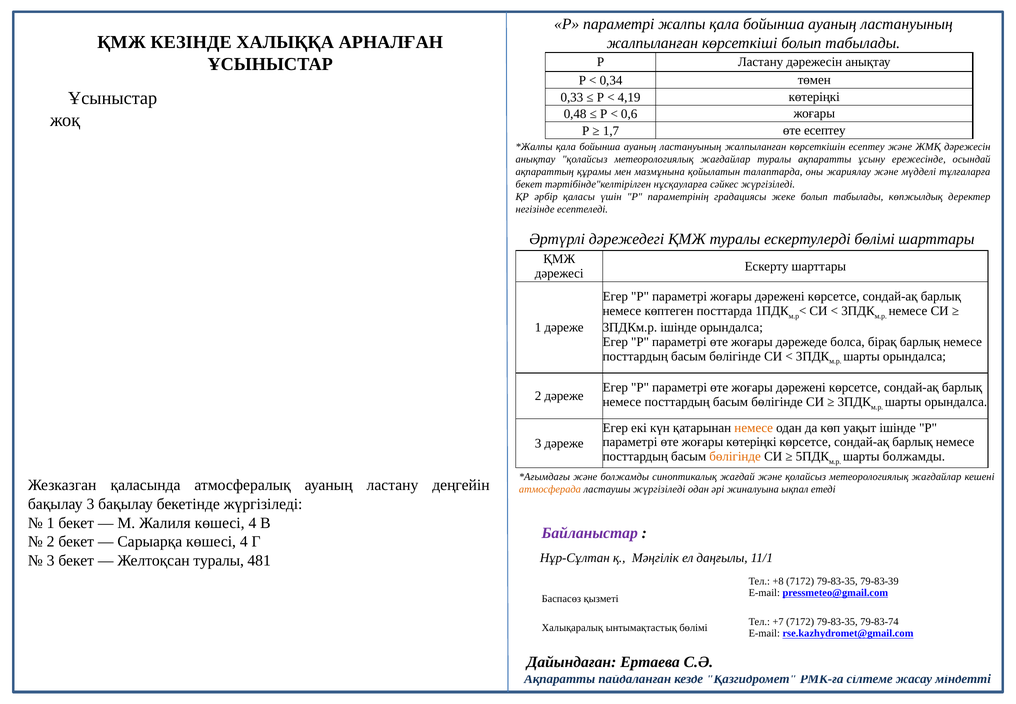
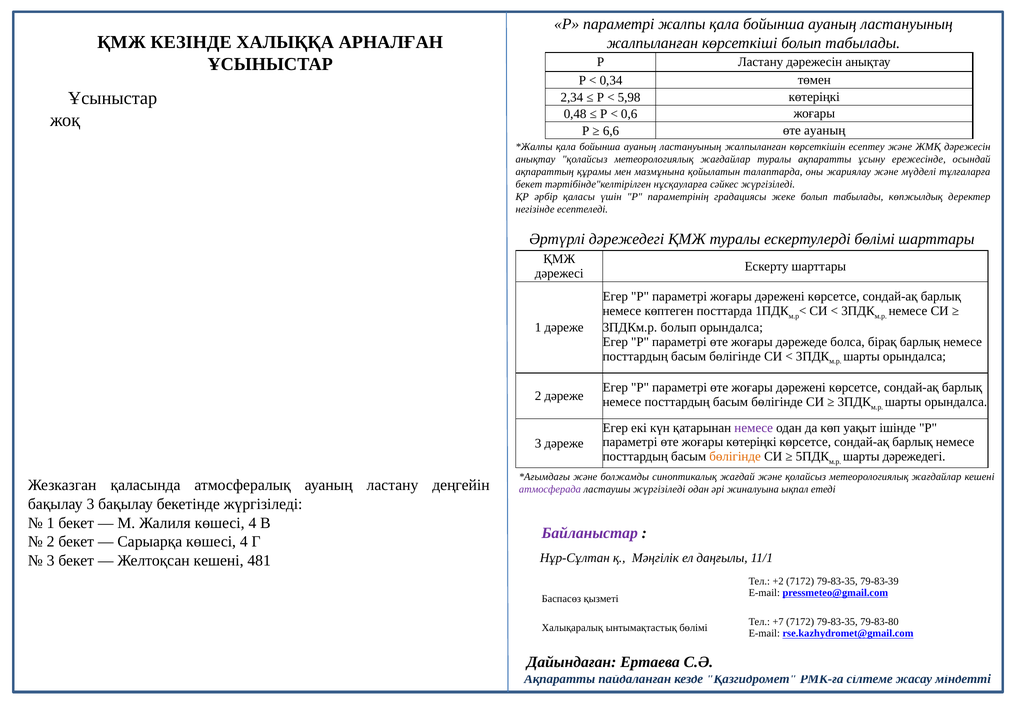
0,33: 0,33 -> 2,34
4,19: 4,19 -> 5,98
1,7: 1,7 -> 6,6
өте есептеу: есептеу -> ауаның
3ПДКм.р ішінде: ішінде -> болып
немесе at (754, 427) colour: orange -> purple
шарты болжамды: болжамды -> дәрежедегі
атмосферада colour: orange -> purple
Желтоқсан туралы: туралы -> кешені
+8: +8 -> +2
79-83-74: 79-83-74 -> 79-83-80
